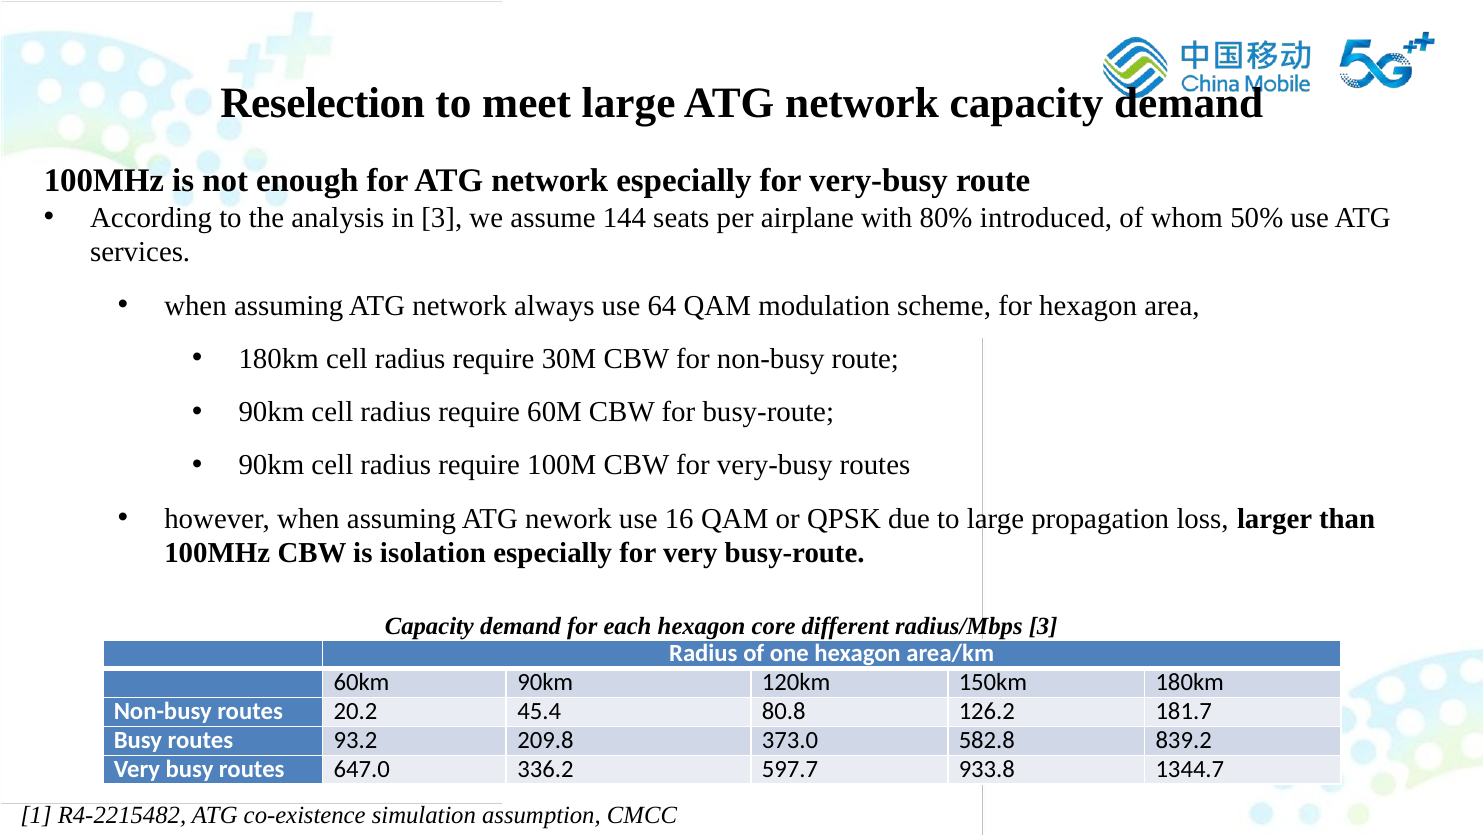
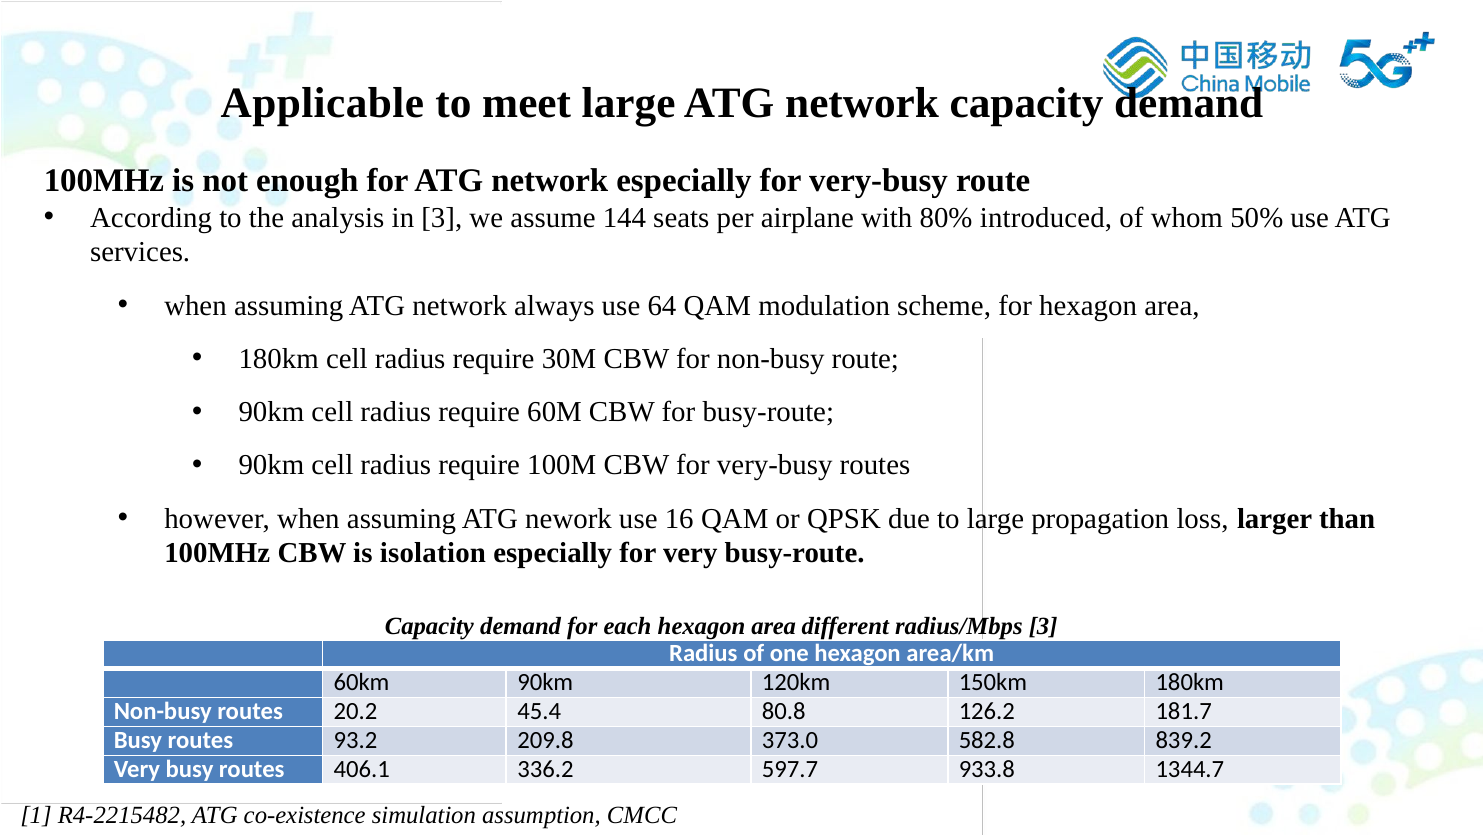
Reselection: Reselection -> Applicable
each hexagon core: core -> area
647.0: 647.0 -> 406.1
